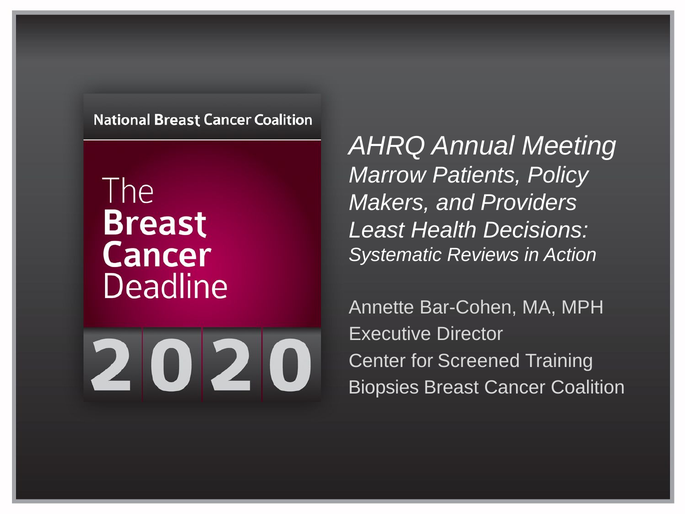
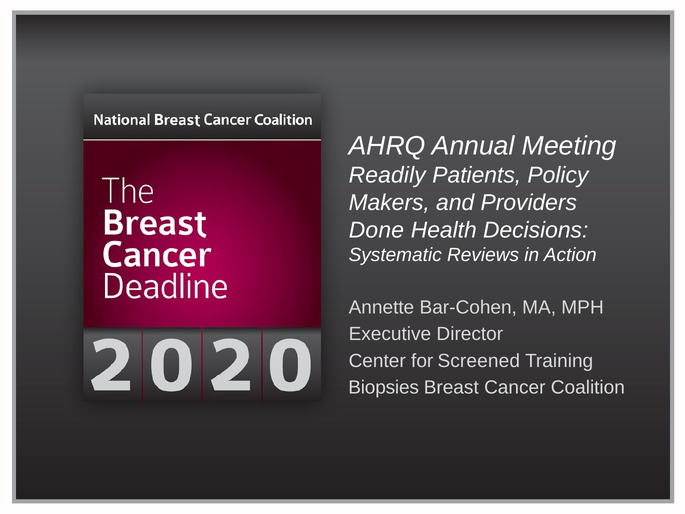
Marrow: Marrow -> Readily
Least: Least -> Done
